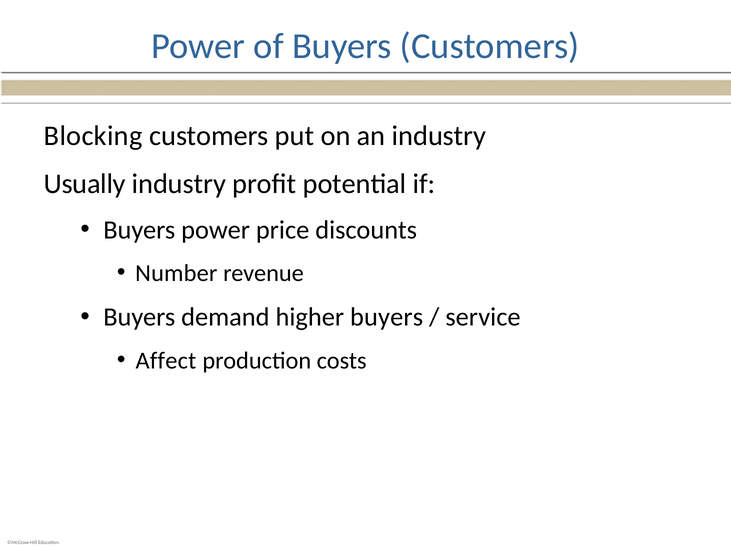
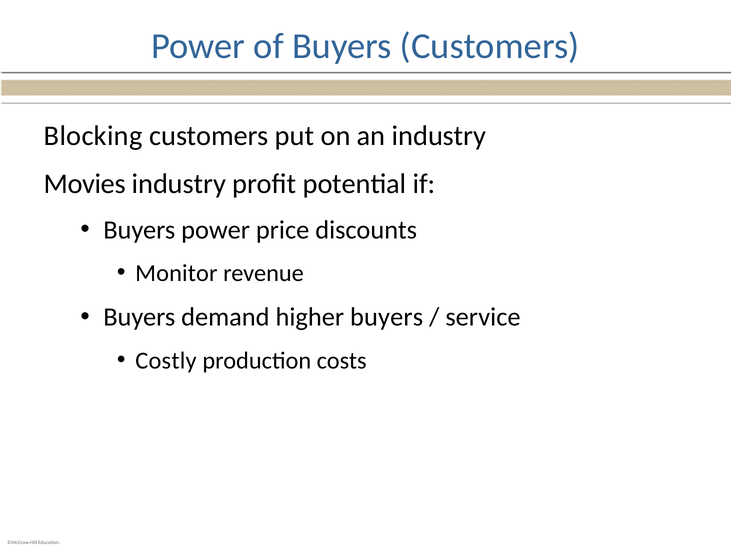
Usually: Usually -> Movies
Number: Number -> Monitor
Affect: Affect -> Costly
